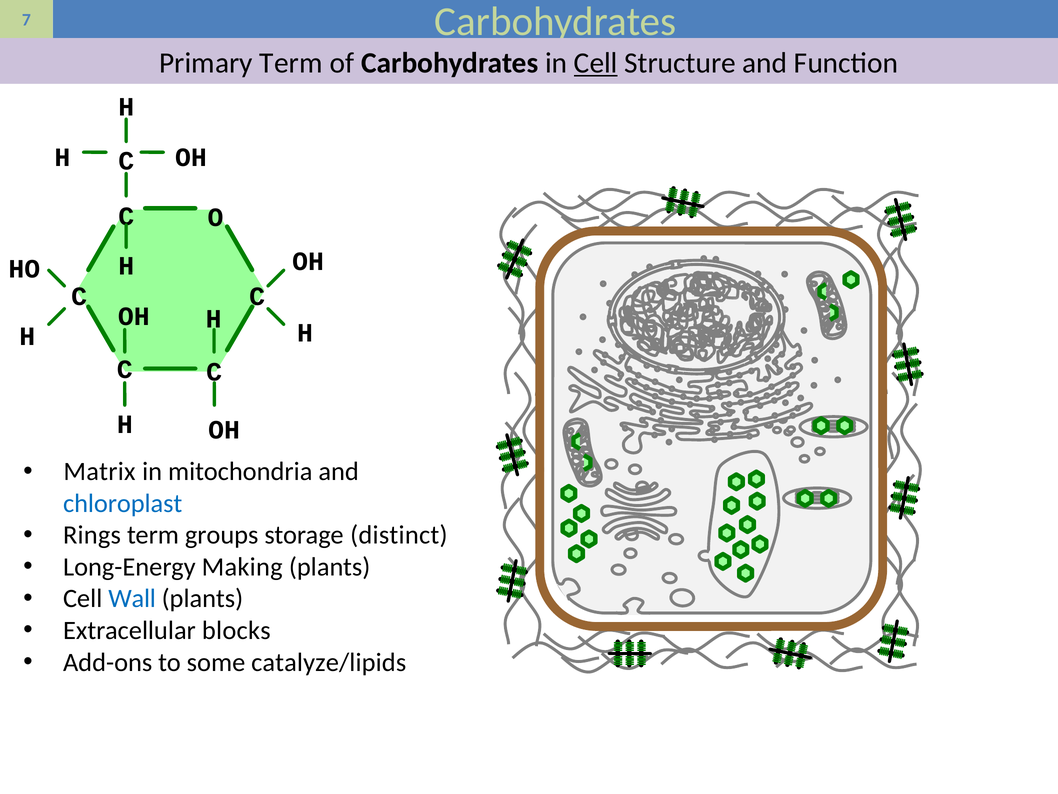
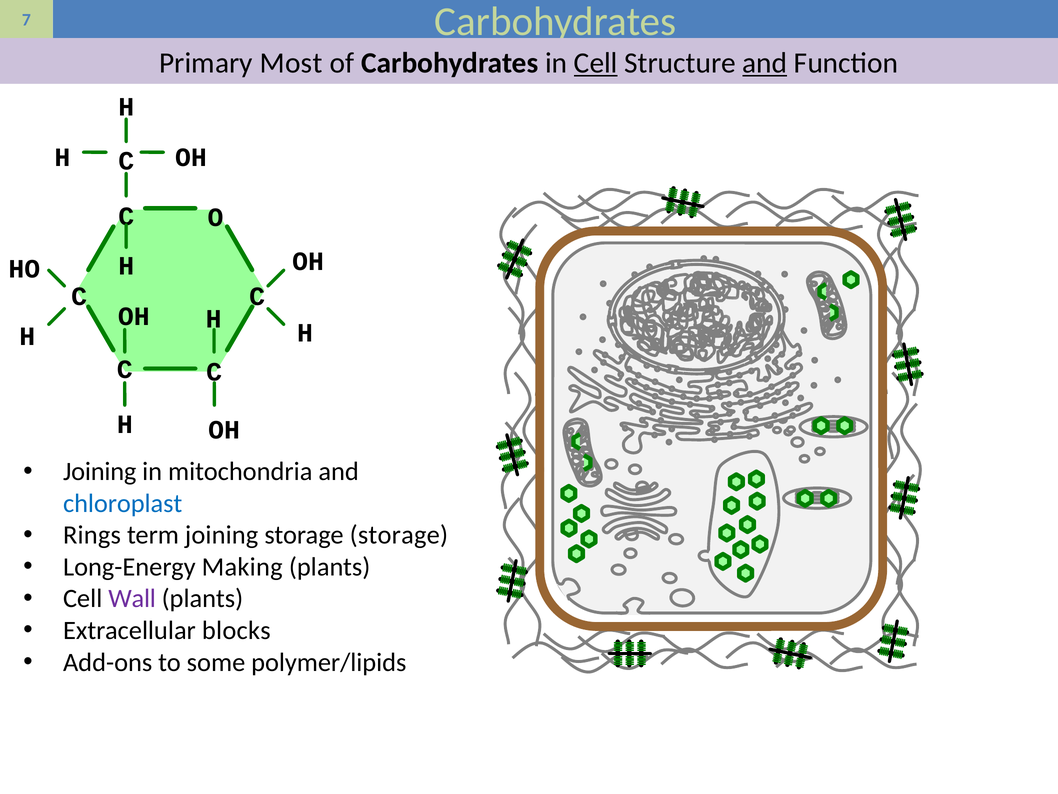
Primary Term: Term -> Most
and at (765, 63) underline: none -> present
Matrix at (99, 471): Matrix -> Joining
term groups: groups -> joining
storage distinct: distinct -> storage
Wall colour: blue -> purple
catalyze/lipids: catalyze/lipids -> polymer/lipids
